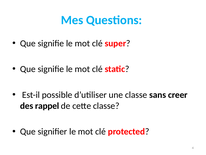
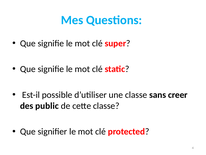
rappel: rappel -> public
